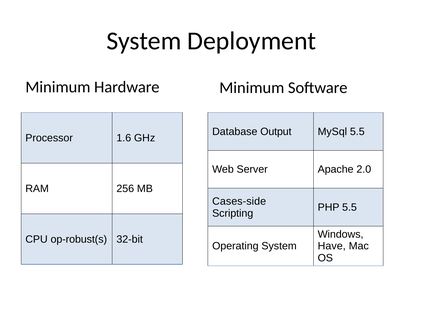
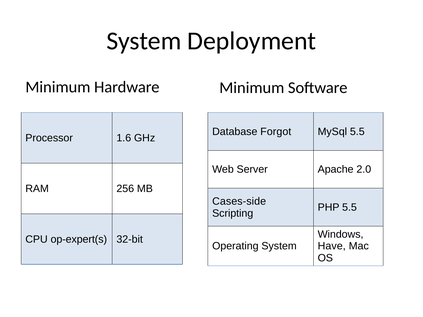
Output: Output -> Forgot
op-robust(s: op-robust(s -> op-expert(s
